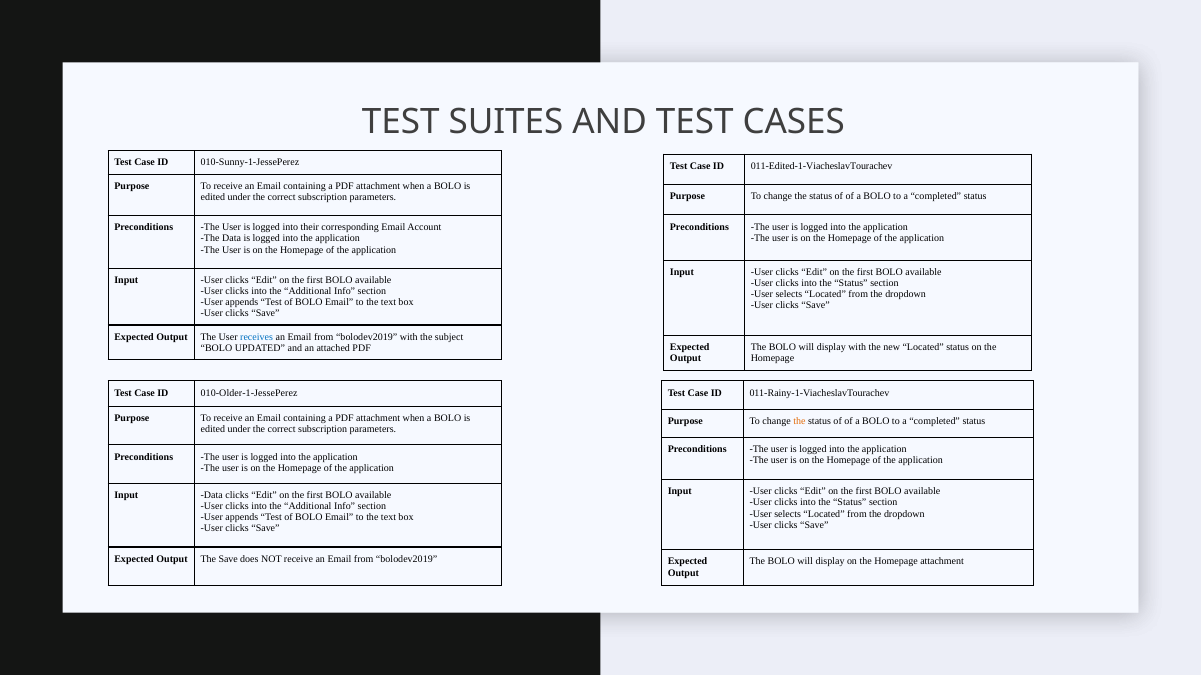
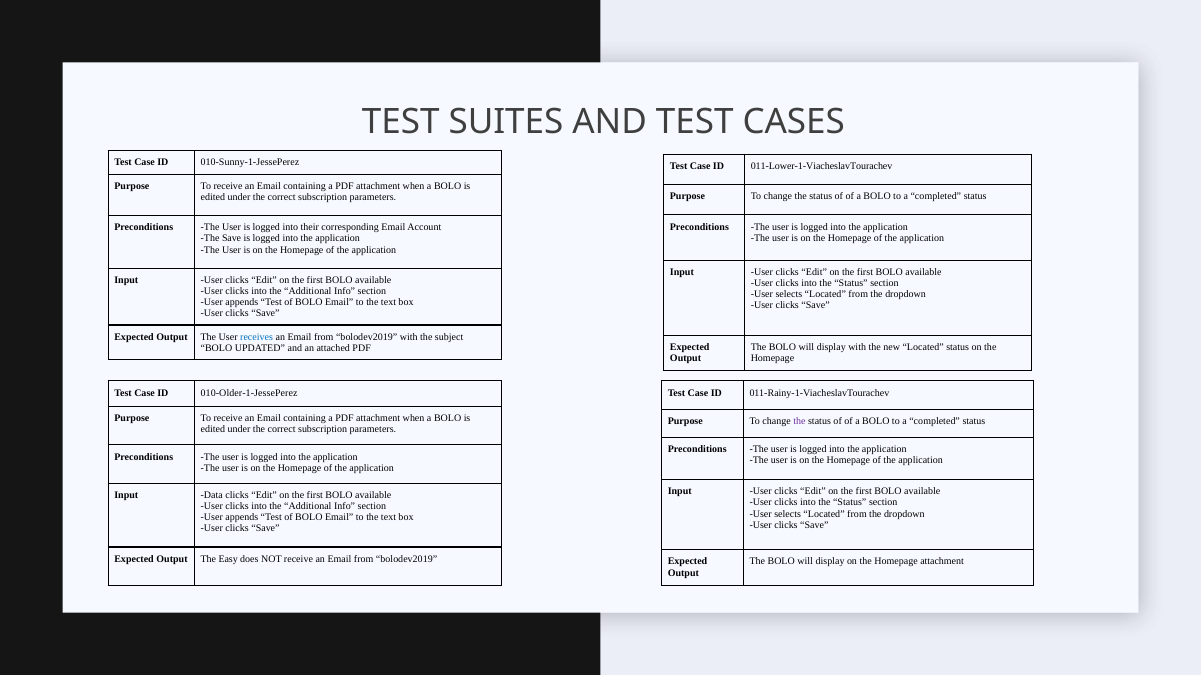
011-Edited-1-ViacheslavTourachev: 011-Edited-1-ViacheslavTourachev -> 011-Lower-1-ViacheslavTourachev
The Data: Data -> Save
the at (799, 421) colour: orange -> purple
The Save: Save -> Easy
